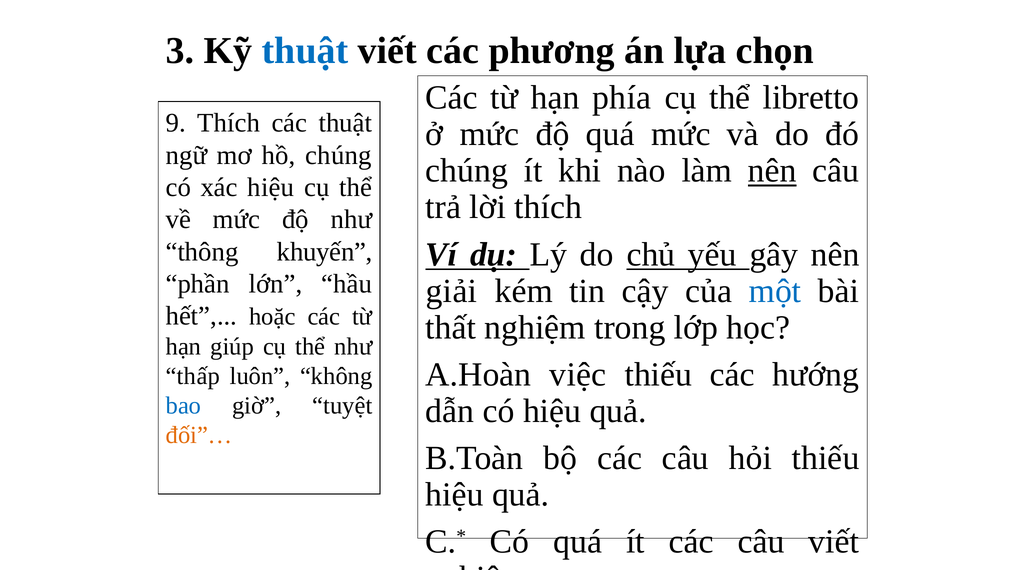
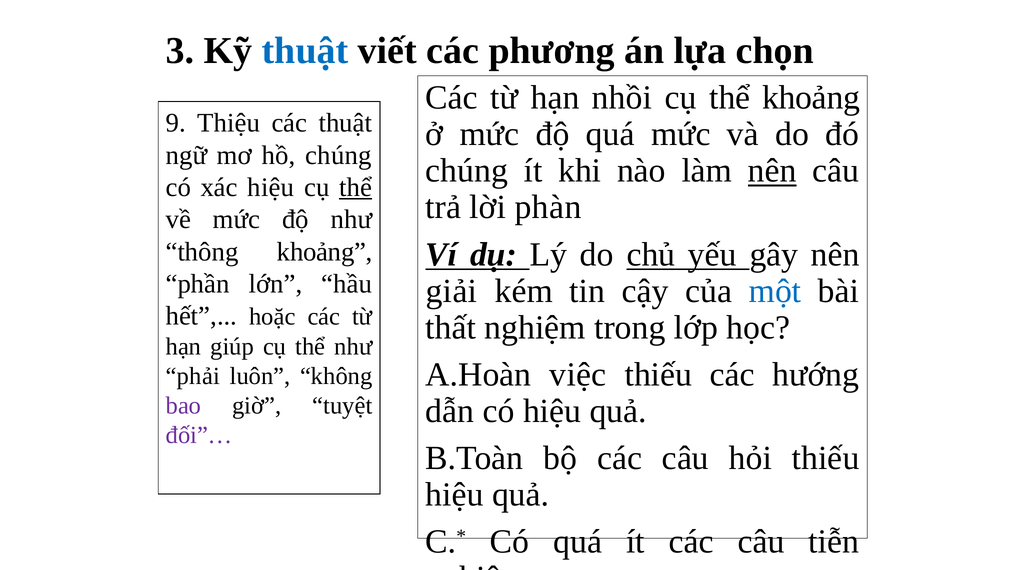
phía: phía -> nhồi
thể libretto: libretto -> khoảng
9 Thích: Thích -> Thiệu
thể at (356, 187) underline: none -> present
lời thích: thích -> phàn
thông khuyến: khuyến -> khoảng
thấp: thấp -> phải
bao colour: blue -> purple
đối”… colour: orange -> purple
câu viết: viết -> tiễn
